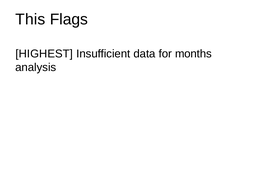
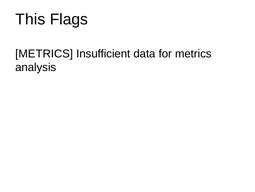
HIGHEST at (44, 53): HIGHEST -> METRICS
for months: months -> metrics
